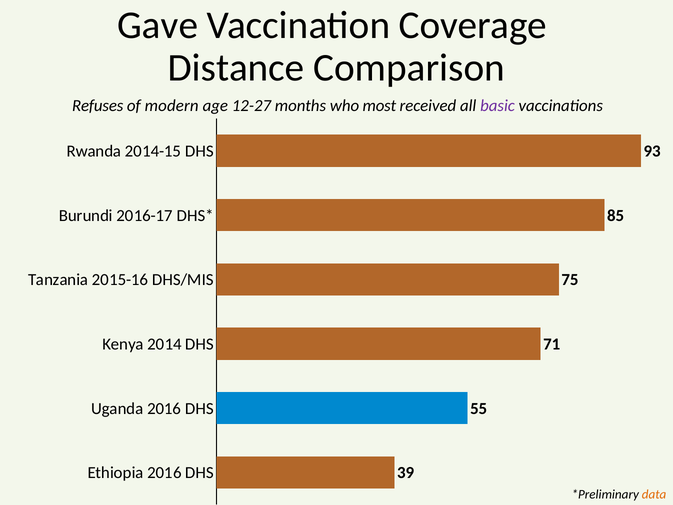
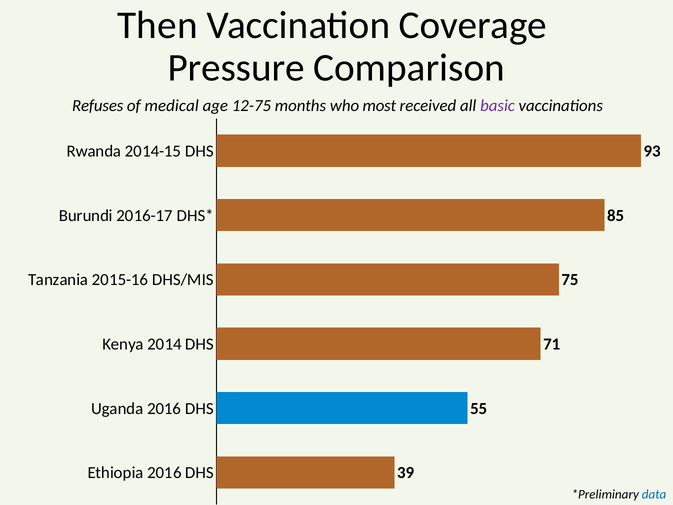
Gave: Gave -> Then
Distance: Distance -> Pressure
modern: modern -> medical
12-27: 12-27 -> 12-75
data colour: orange -> blue
